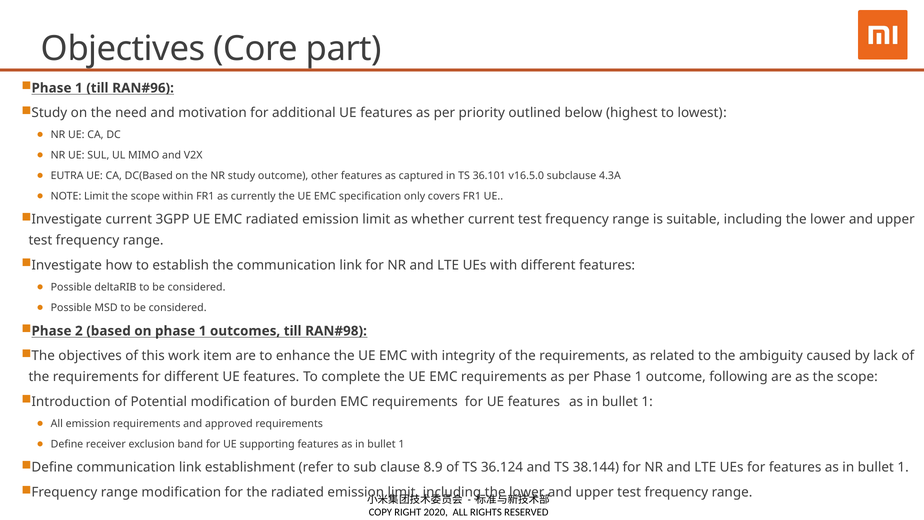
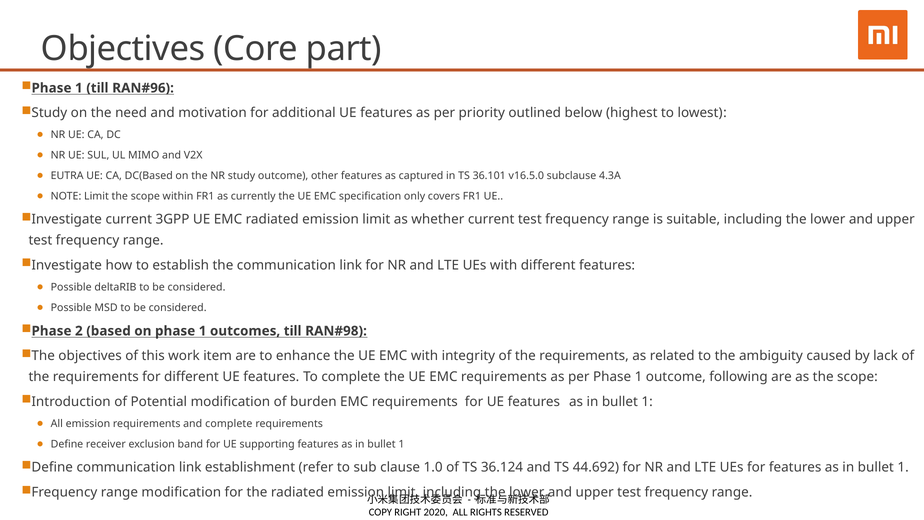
and approved: approved -> complete
8.9: 8.9 -> 1.0
38.144: 38.144 -> 44.692
